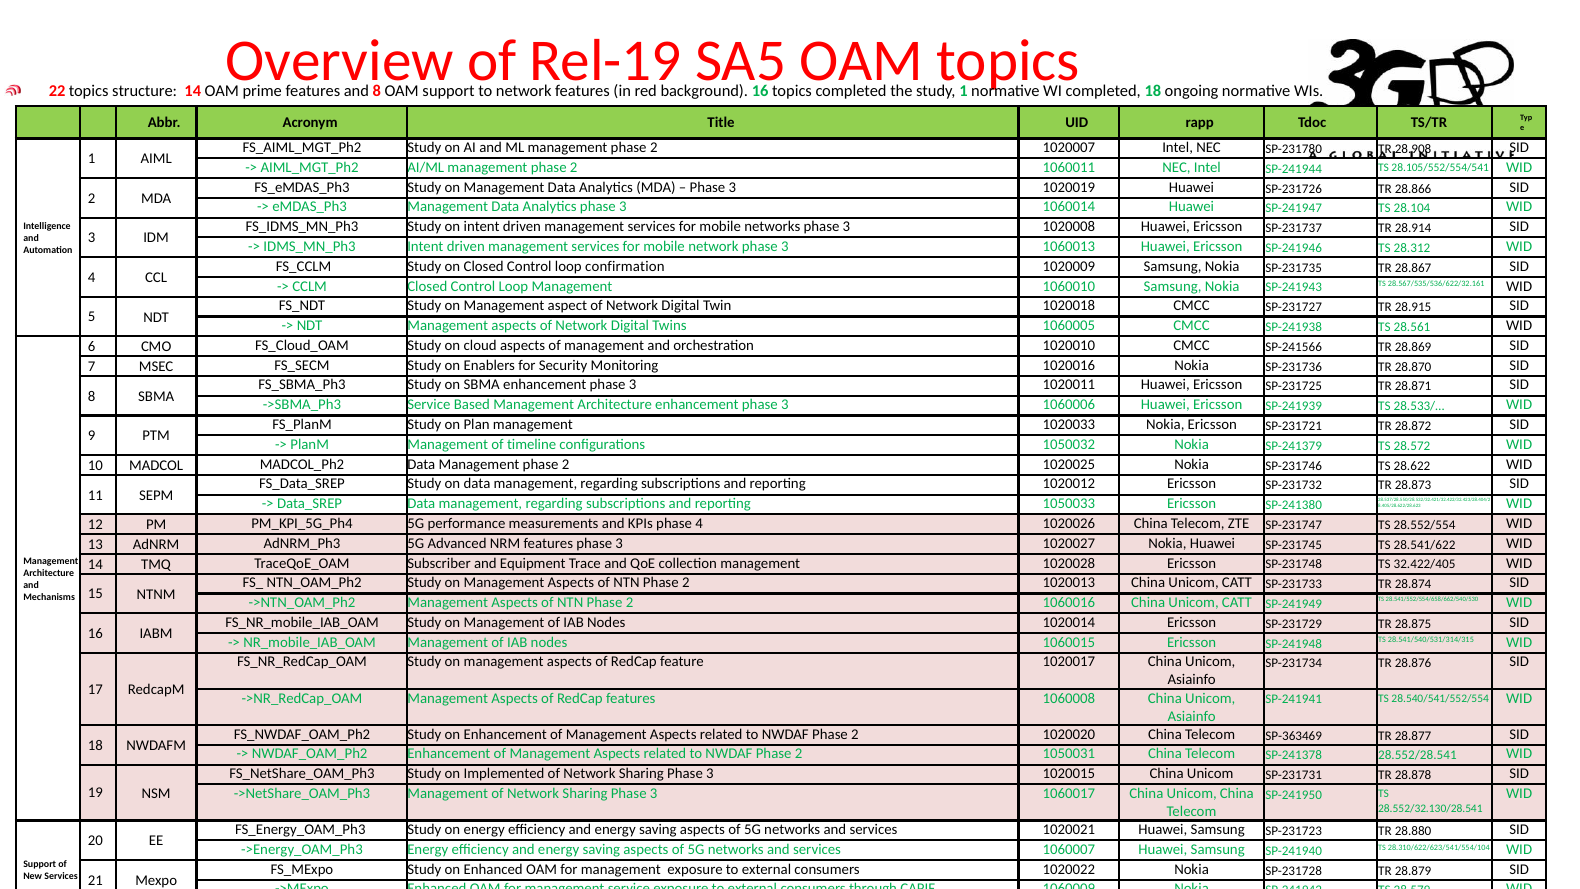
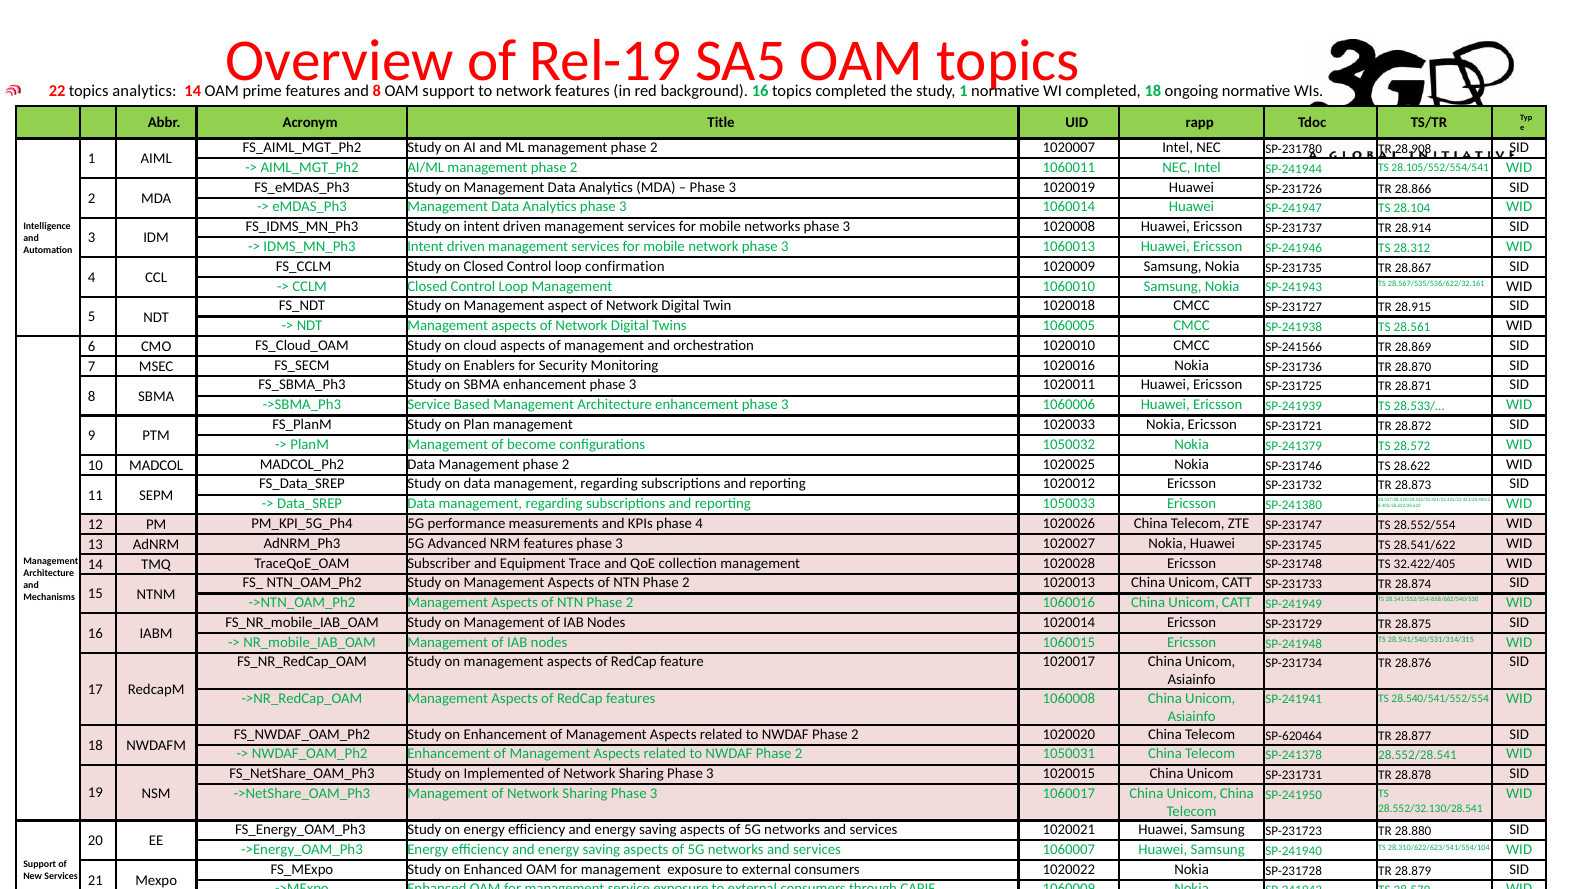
topics structure: structure -> analytics
timeline: timeline -> become
SP-363469: SP-363469 -> SP-620464
